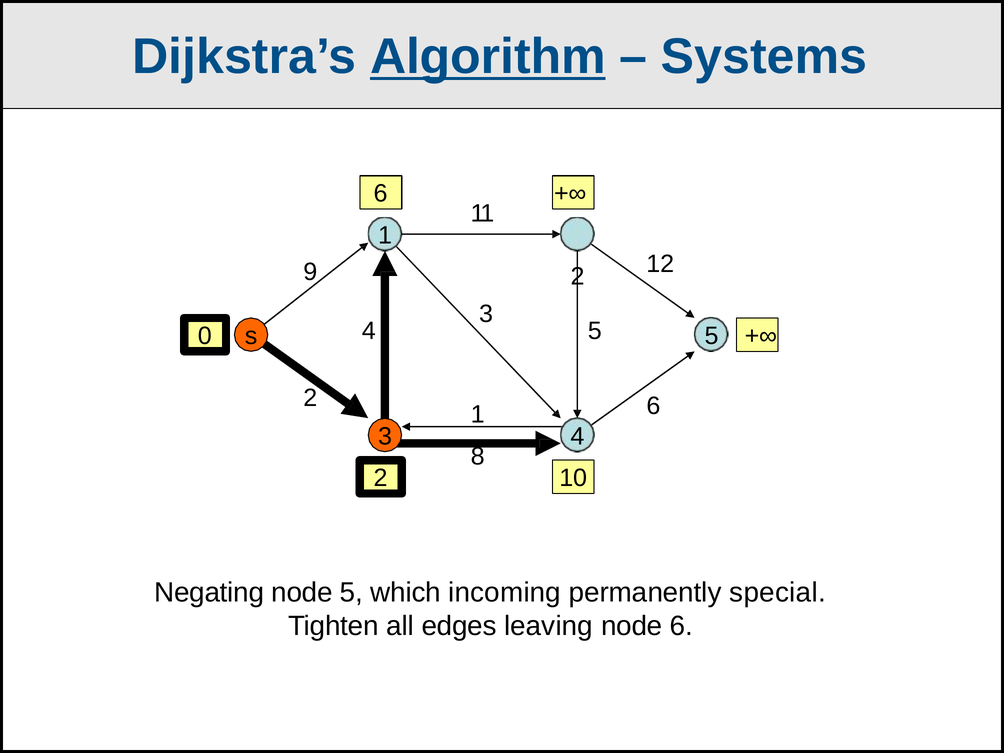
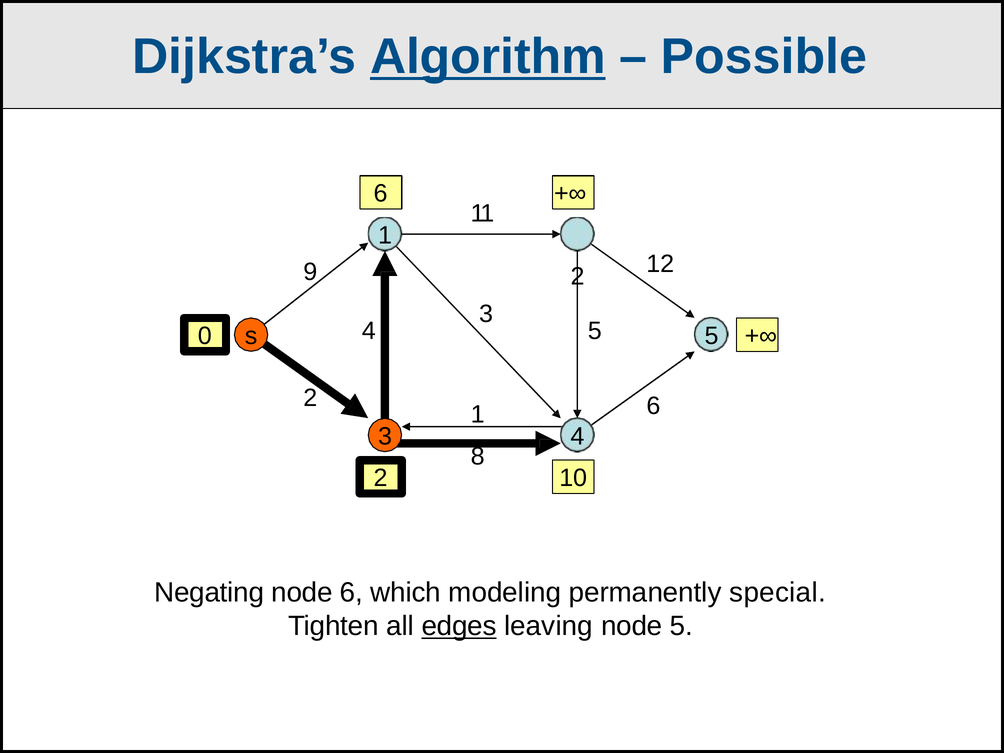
Systems: Systems -> Possible
node 5: 5 -> 6
incoming: incoming -> modeling
edges underline: none -> present
node 6: 6 -> 5
